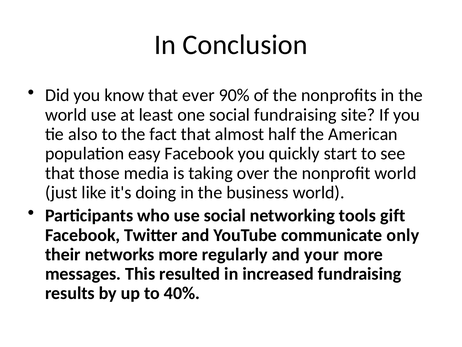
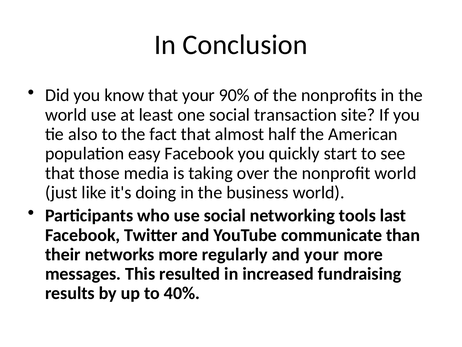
that ever: ever -> your
social fundraising: fundraising -> transaction
gift: gift -> last
only: only -> than
